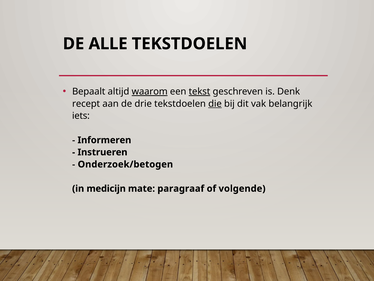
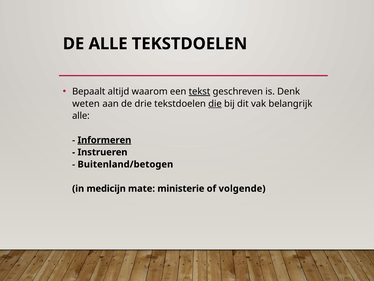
waarom underline: present -> none
recept: recept -> weten
iets at (81, 116): iets -> alle
Informeren underline: none -> present
Onderzoek/betogen: Onderzoek/betogen -> Buitenland/betogen
paragraaf: paragraaf -> ministerie
